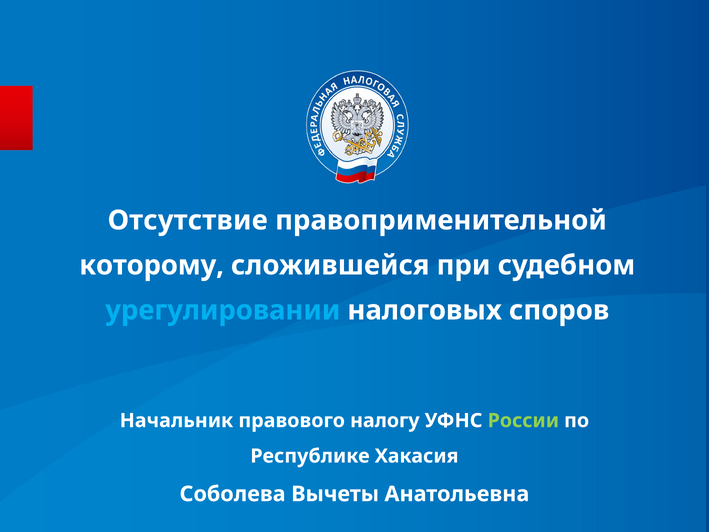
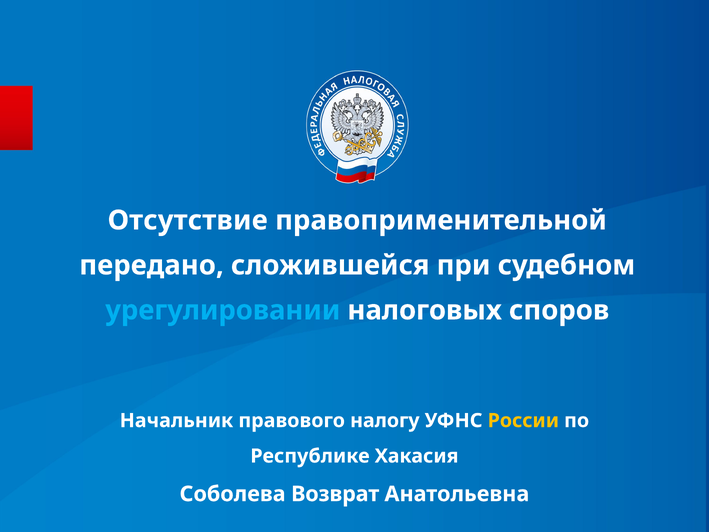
которому: которому -> передано
России colour: light green -> yellow
Вычеты: Вычеты -> Возврат
